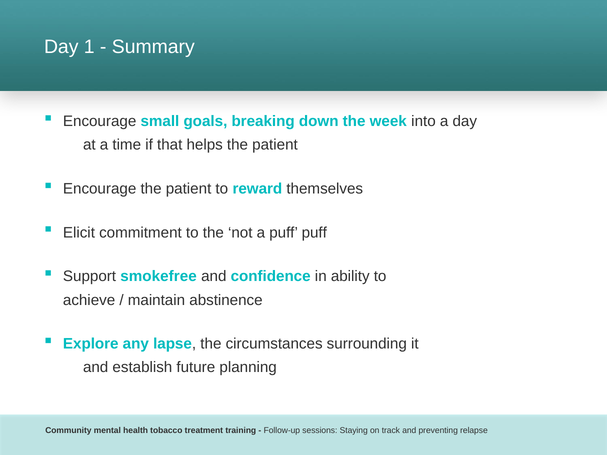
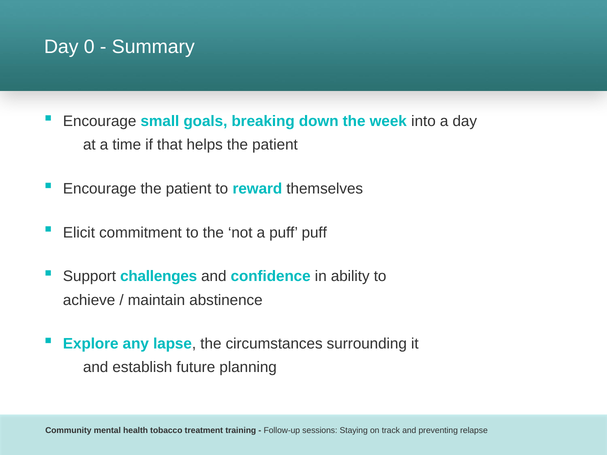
1: 1 -> 0
smokefree: smokefree -> challenges
